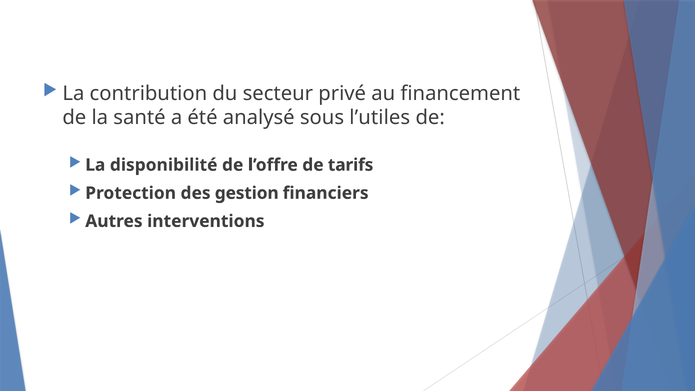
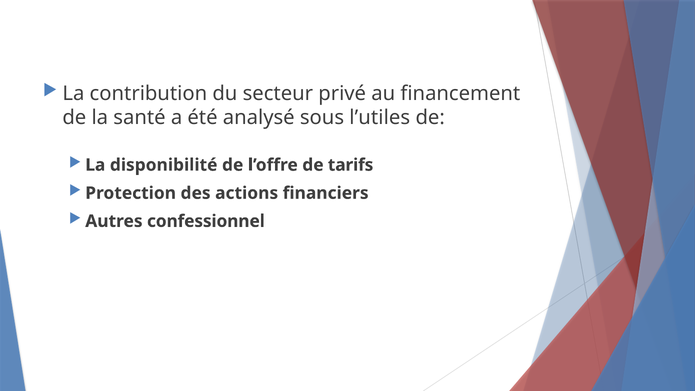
gestion: gestion -> actions
interventions: interventions -> confessionnel
